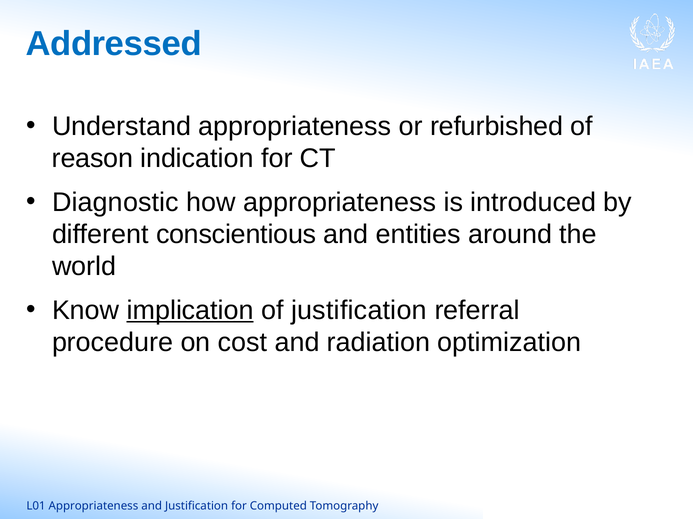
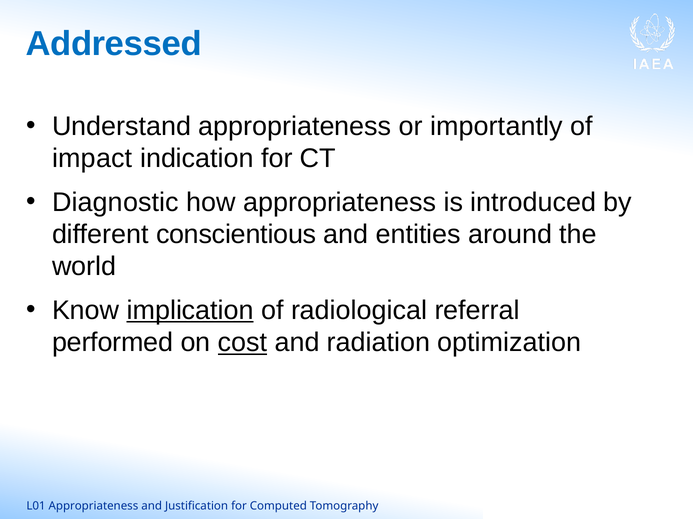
refurbished: refurbished -> importantly
reason: reason -> impact
of justification: justification -> radiological
procedure: procedure -> performed
cost underline: none -> present
